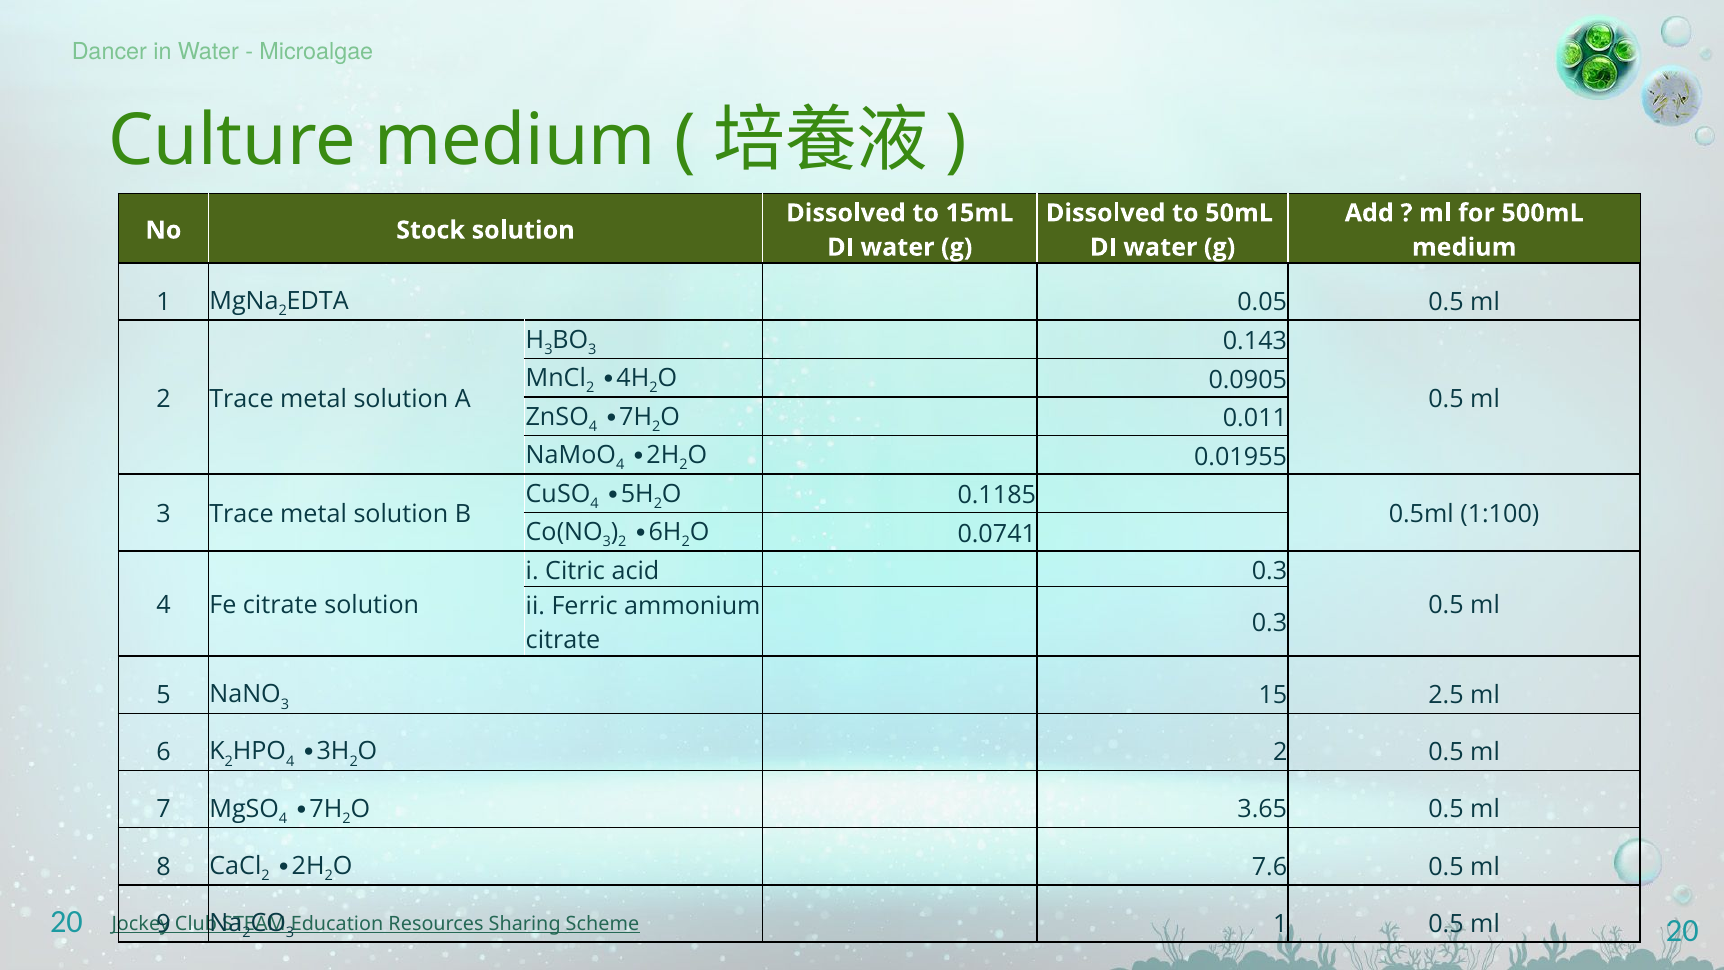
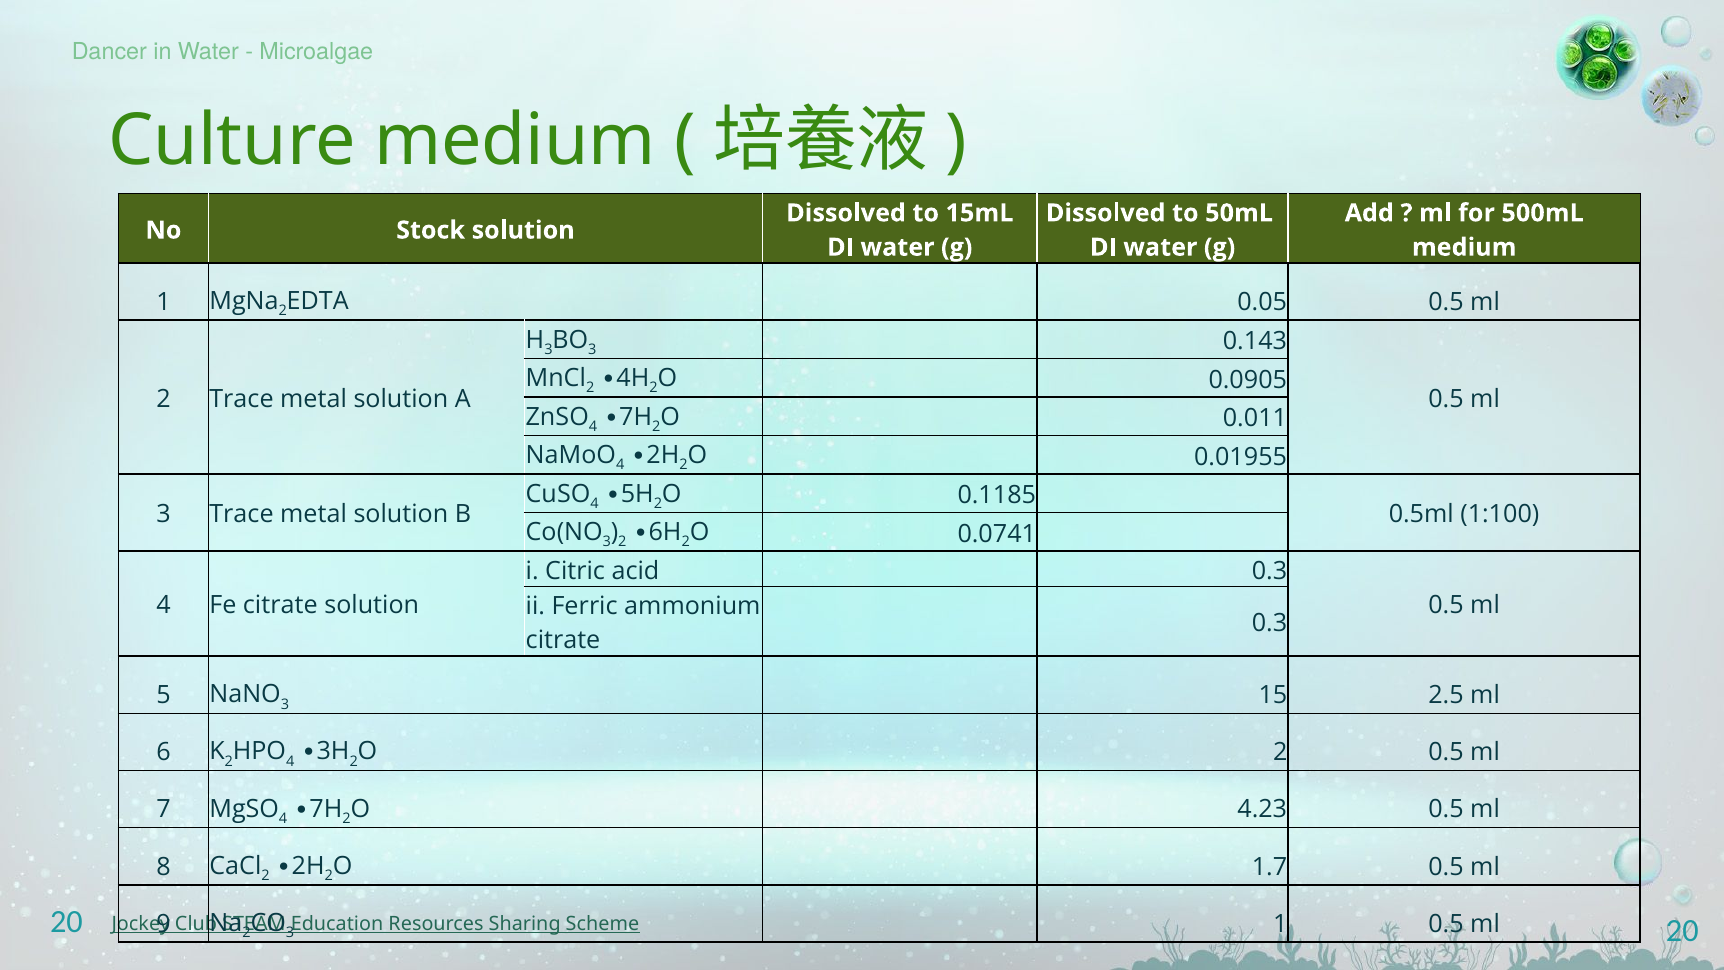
3.65: 3.65 -> 4.23
7.6: 7.6 -> 1.7
